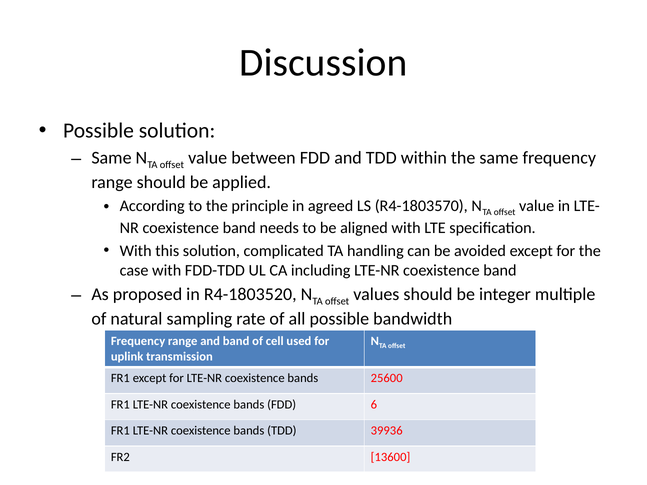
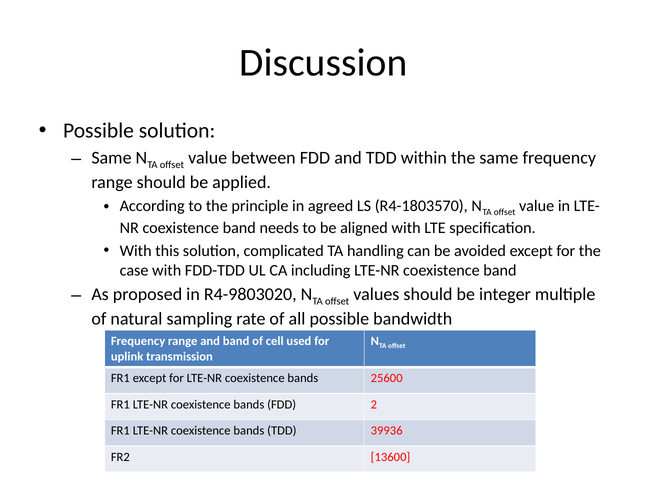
R4-1803520: R4-1803520 -> R4-9803020
6: 6 -> 2
